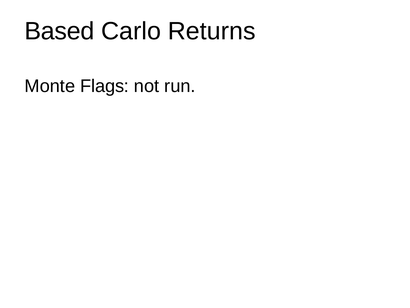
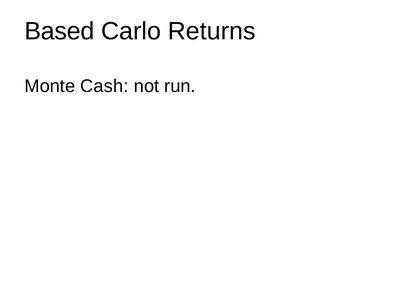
Flags: Flags -> Cash
